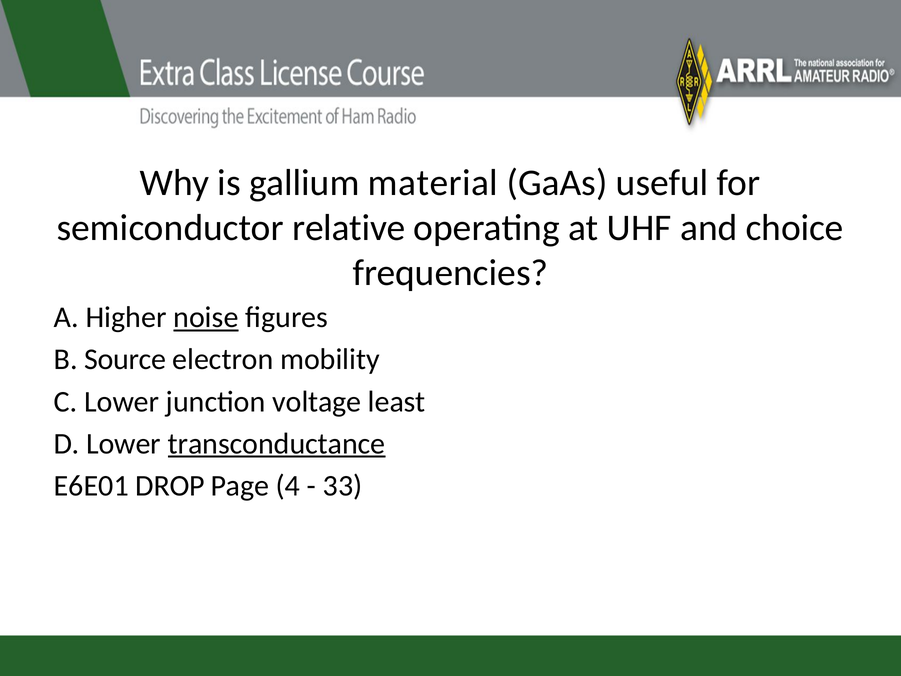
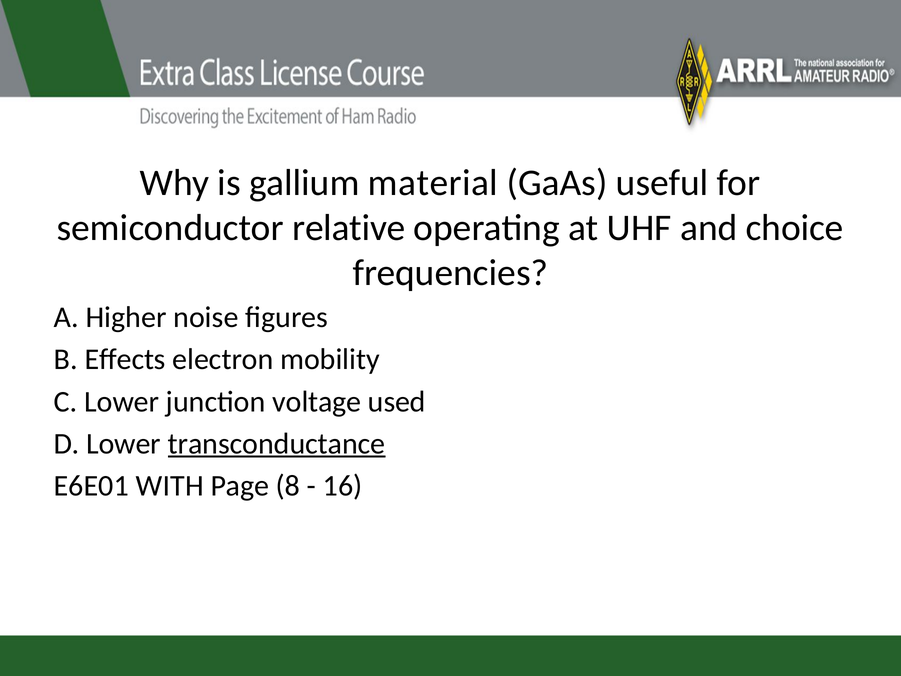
noise underline: present -> none
Source: Source -> Effects
least: least -> used
DROP: DROP -> WITH
4: 4 -> 8
33: 33 -> 16
